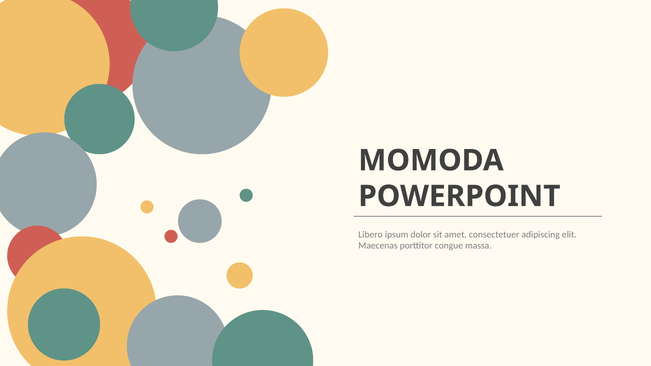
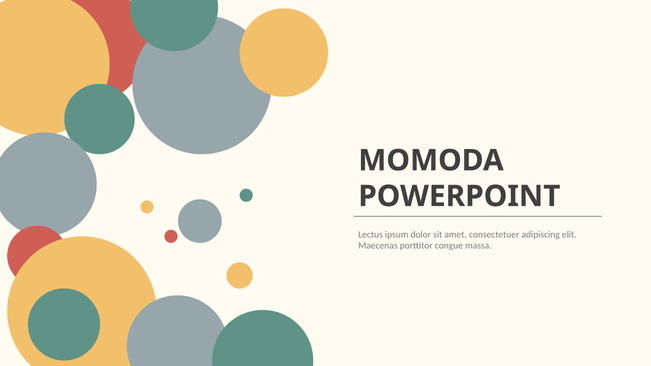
Libero: Libero -> Lectus
